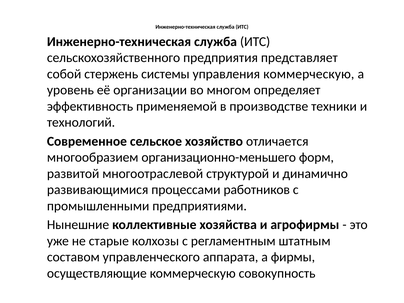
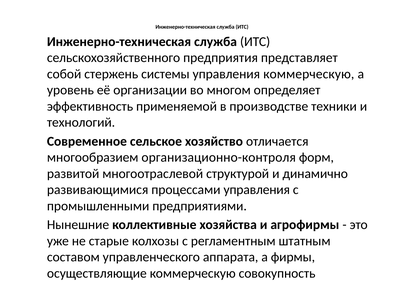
организационно-меньшего: организационно-меньшего -> организационно-контроля
процессами работников: работников -> управления
